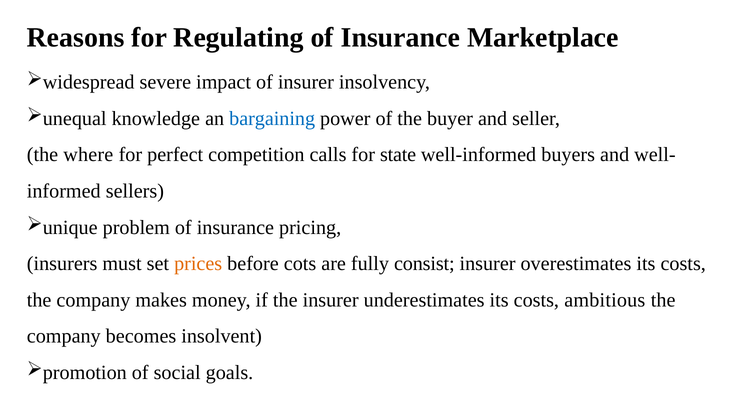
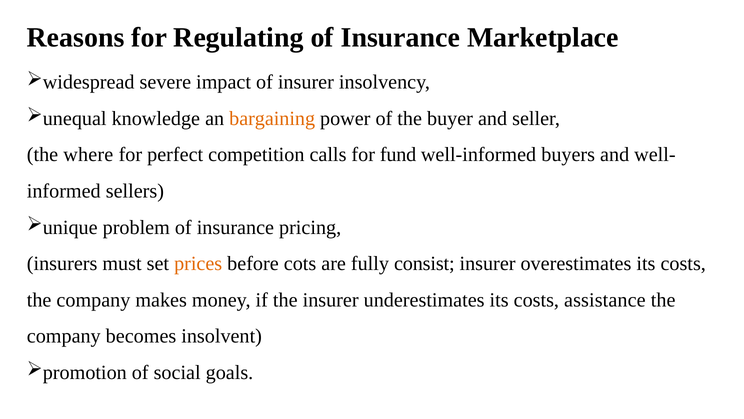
bargaining colour: blue -> orange
state: state -> fund
ambitious: ambitious -> assistance
